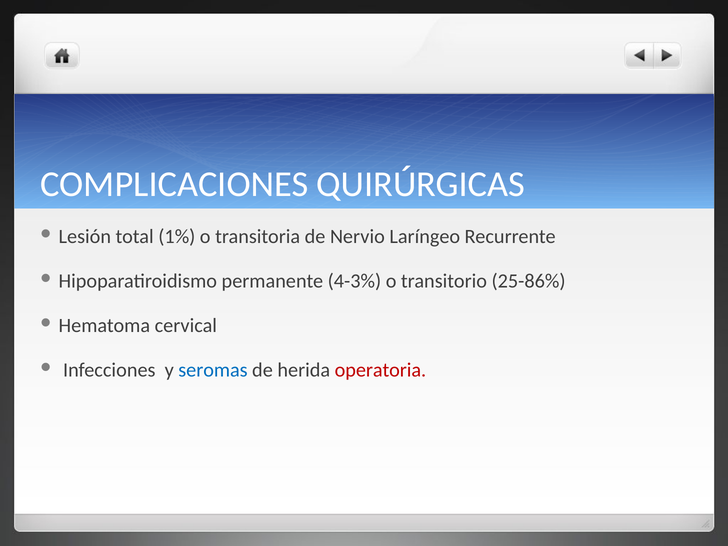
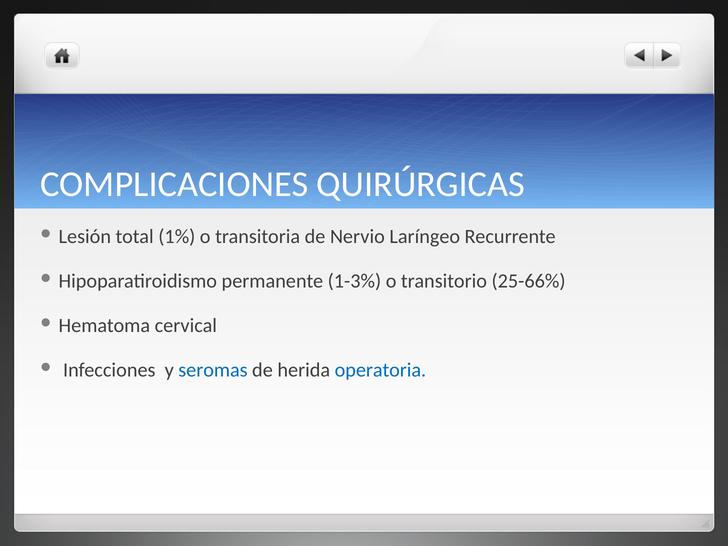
4-3%: 4-3% -> 1-3%
25-86%: 25-86% -> 25-66%
operatoria colour: red -> blue
